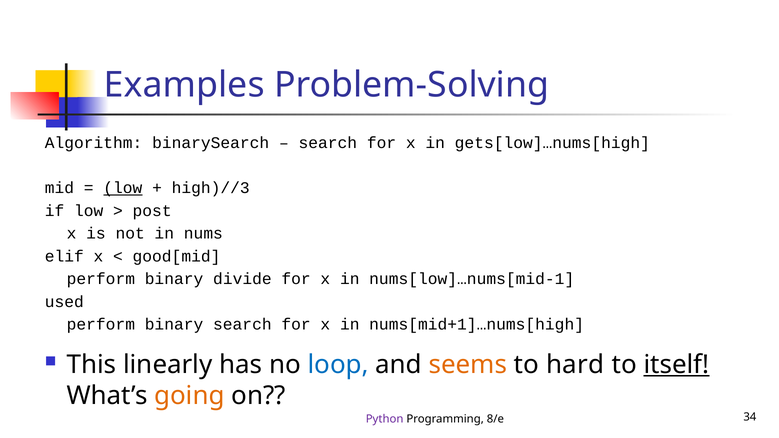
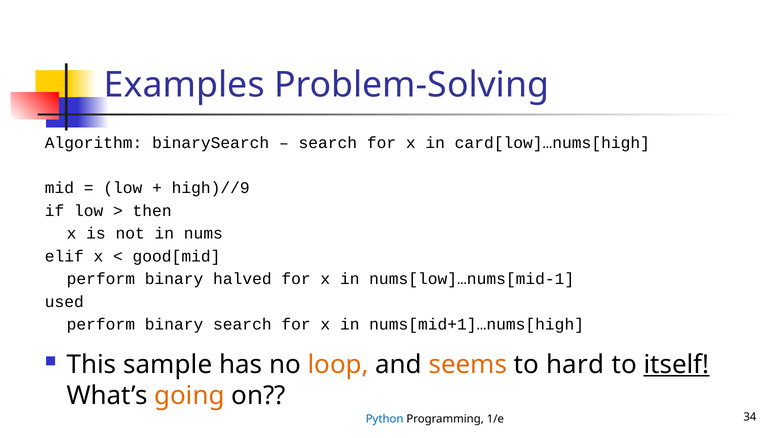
gets[low]…nums[high: gets[low]…nums[high -> card[low]…nums[high
low at (123, 188) underline: present -> none
high)//3: high)//3 -> high)//9
post: post -> then
divide: divide -> halved
linearly: linearly -> sample
loop colour: blue -> orange
Python colour: purple -> blue
8/e: 8/e -> 1/e
